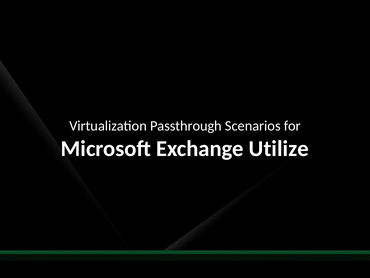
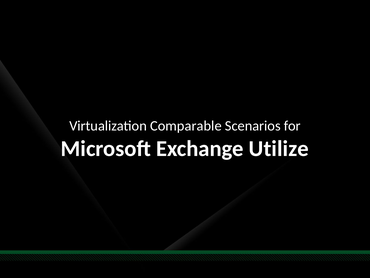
Passthrough: Passthrough -> Comparable
